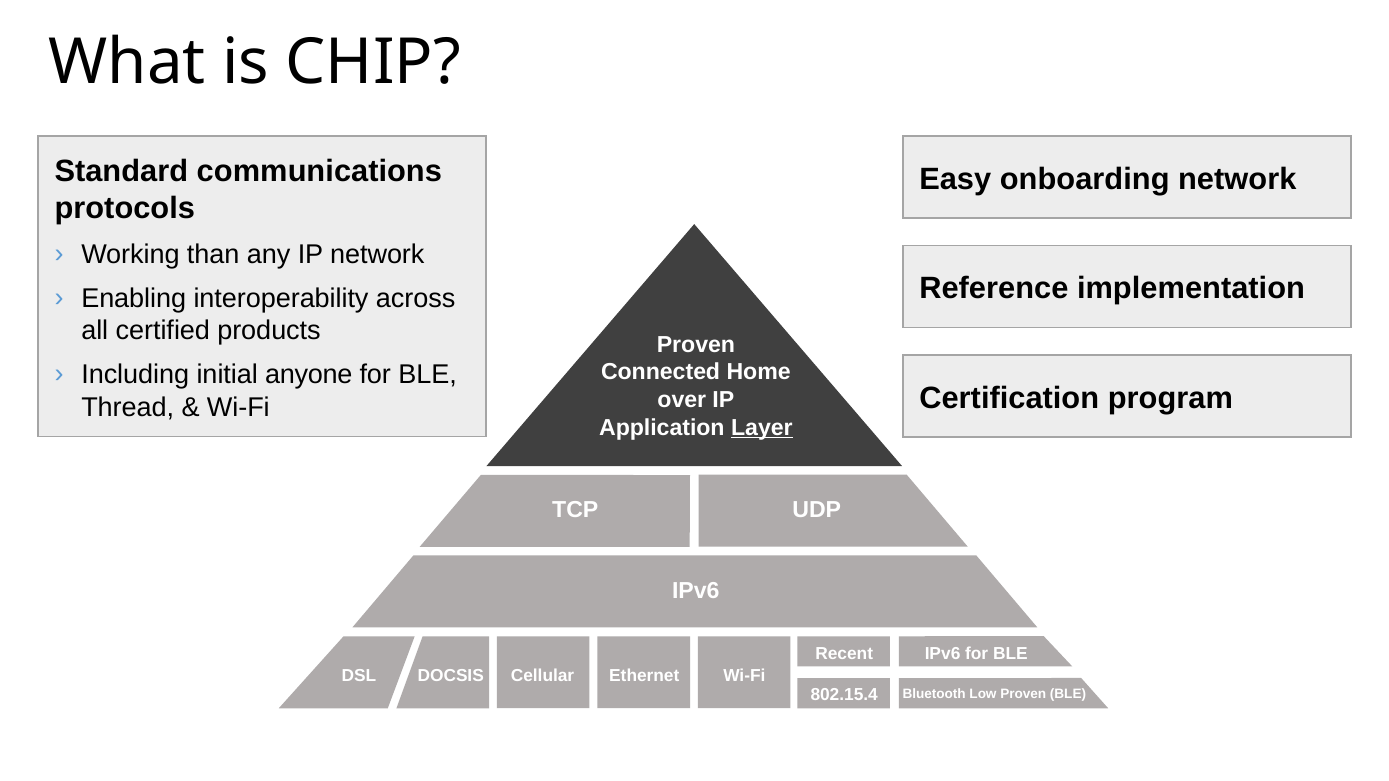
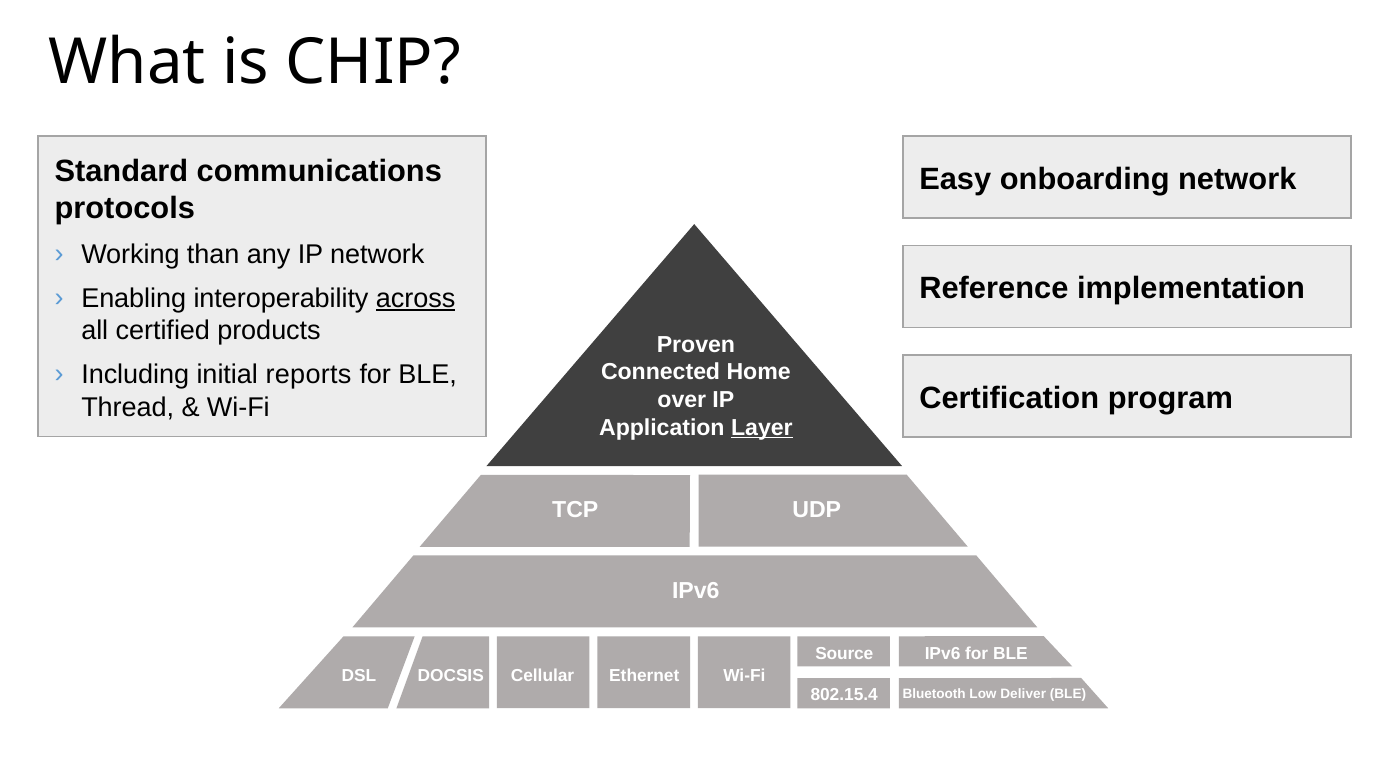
across underline: none -> present
anyone: anyone -> reports
Recent: Recent -> Source
Low Proven: Proven -> Deliver
